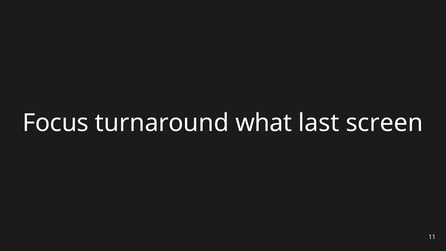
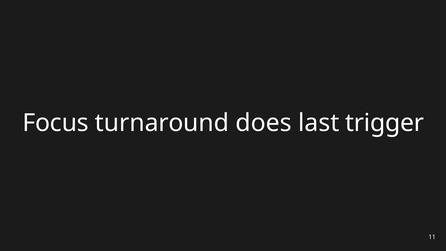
what: what -> does
screen: screen -> trigger
